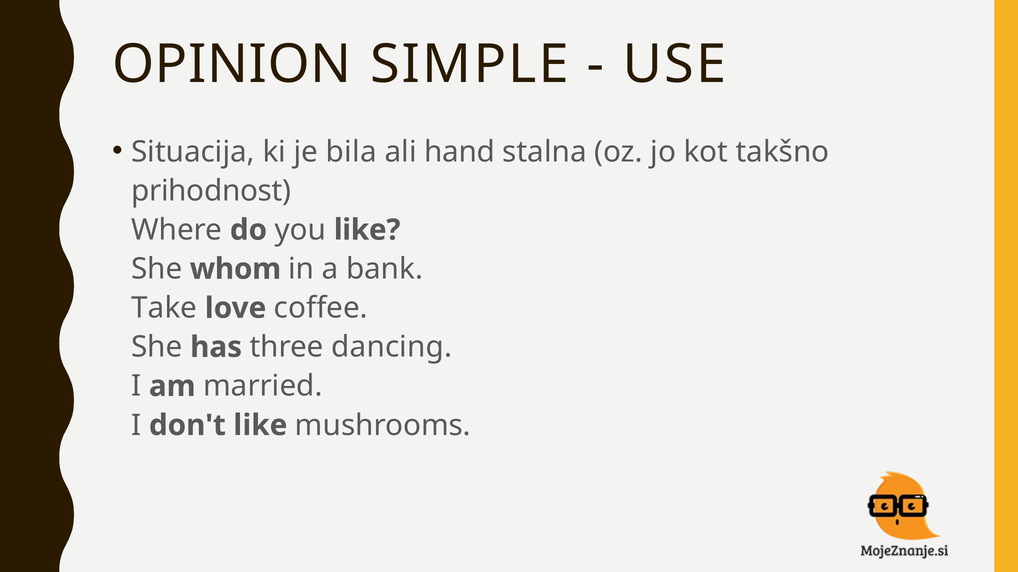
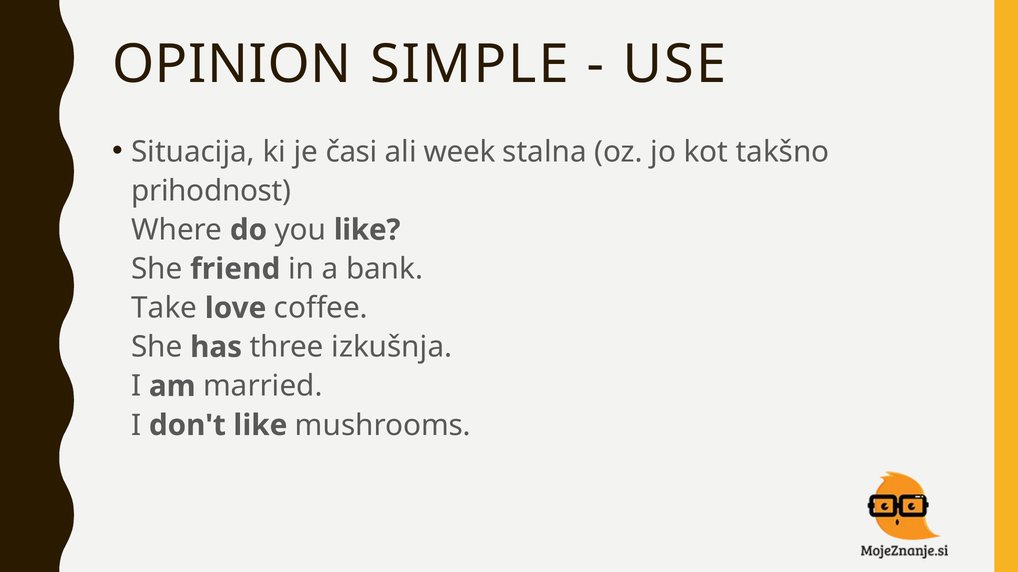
bila: bila -> časi
hand: hand -> week
whom: whom -> friend
dancing: dancing -> izkušnja
